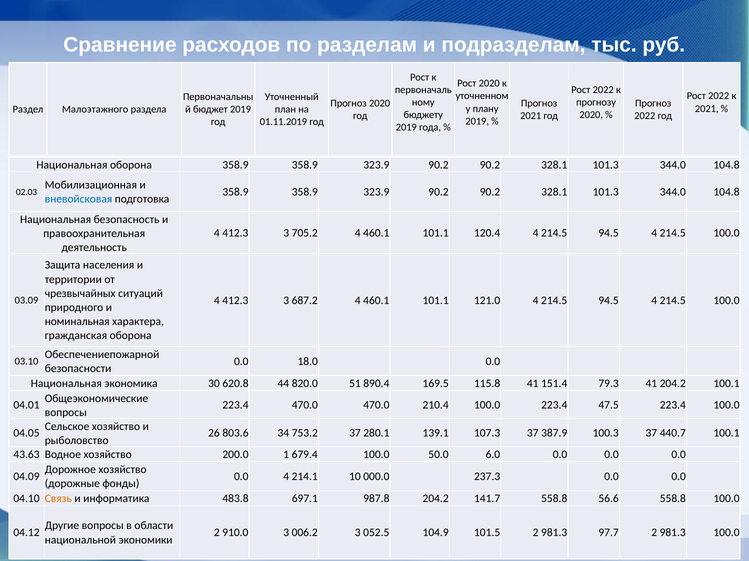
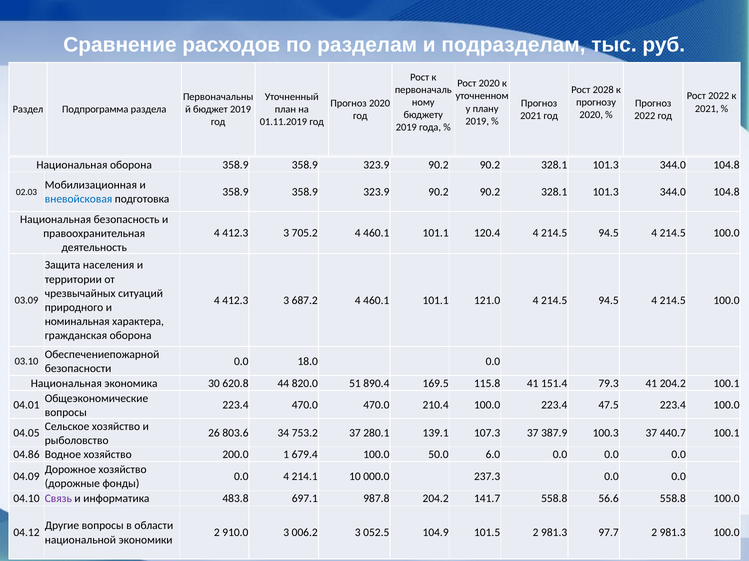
2022 at (603, 90): 2022 -> 2028
Малоэтажного: Малоэтажного -> Подпрограмма
43.63: 43.63 -> 04.86
Связь colour: orange -> purple
